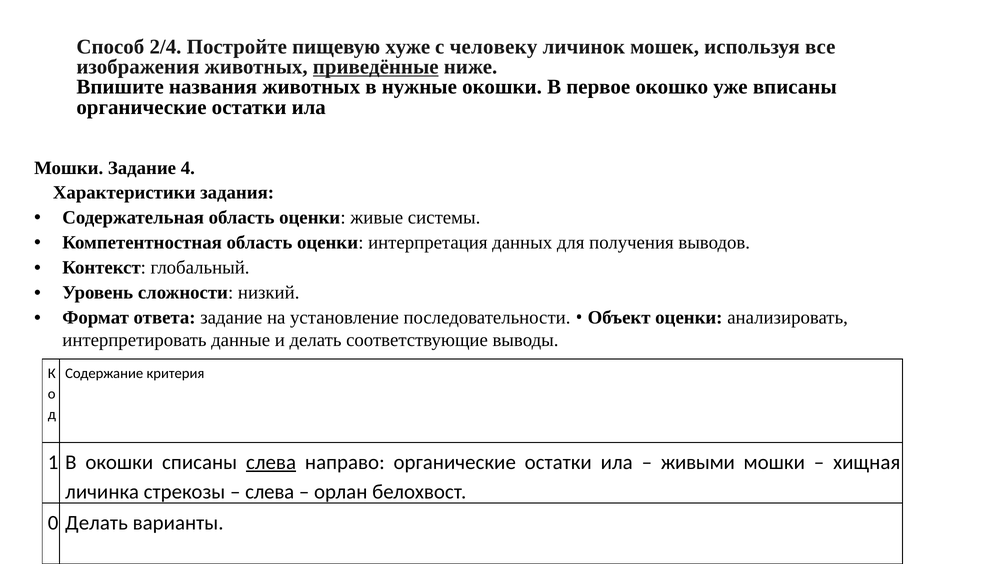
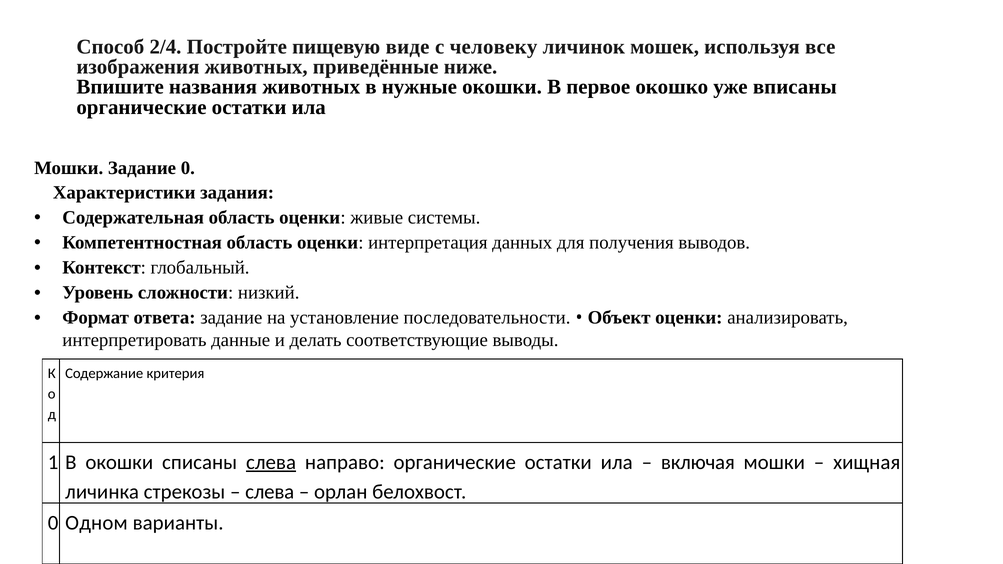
хуже: хуже -> виде
приведённые underline: present -> none
Задание 4: 4 -> 0
живыми: живыми -> включая
0 Делать: Делать -> Одном
